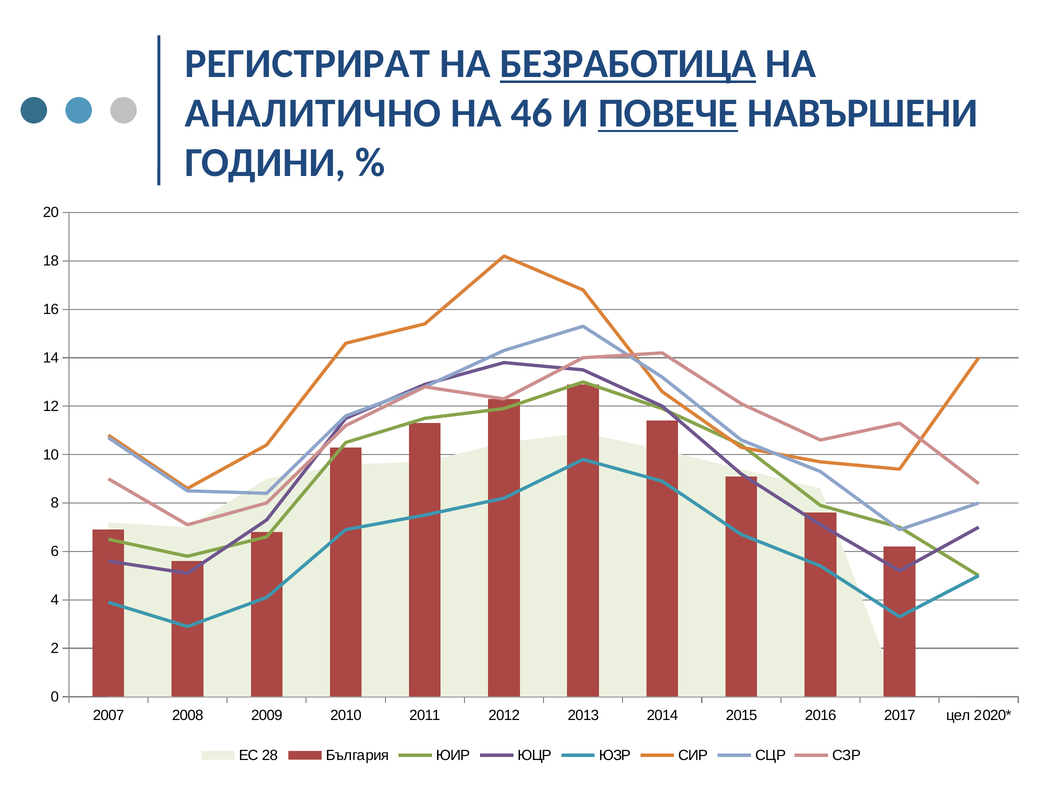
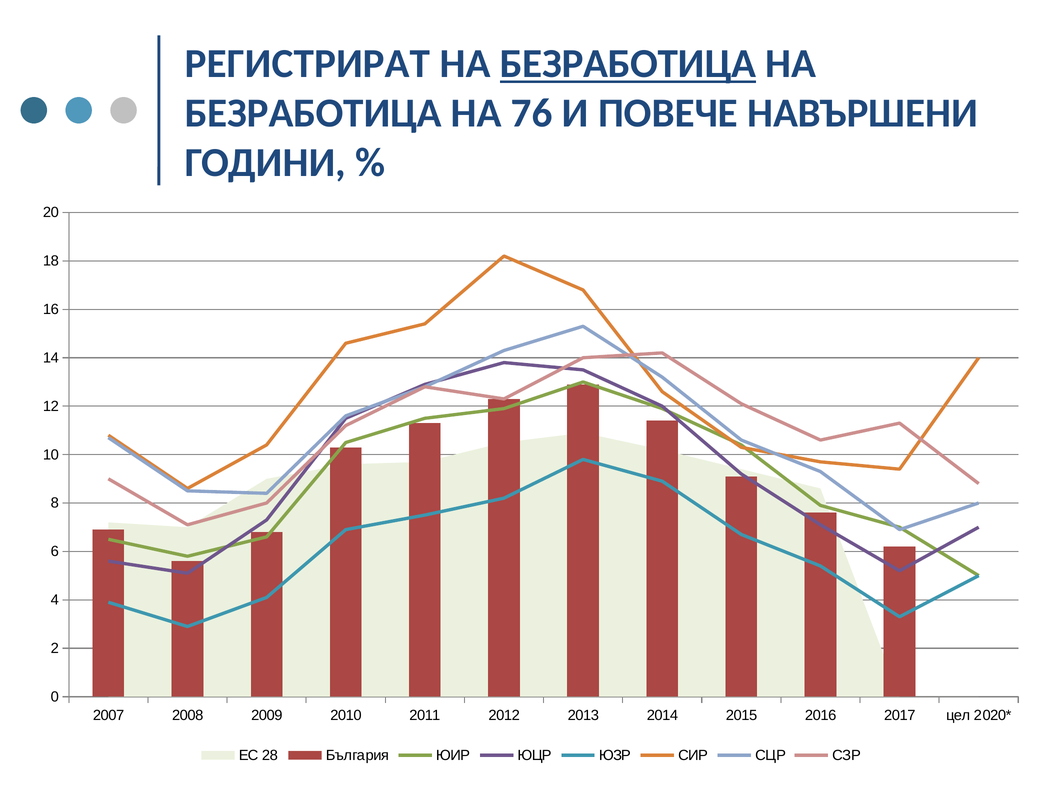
АНАЛИТИЧНО at (313, 113): АНАЛИТИЧНО -> БЕЗРАБОТИЦА
46: 46 -> 76
ПОВЕЧЕ underline: present -> none
